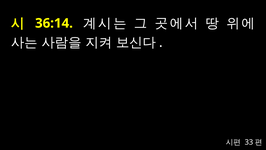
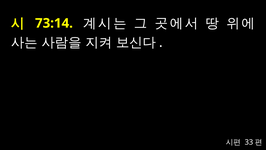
36:14: 36:14 -> 73:14
